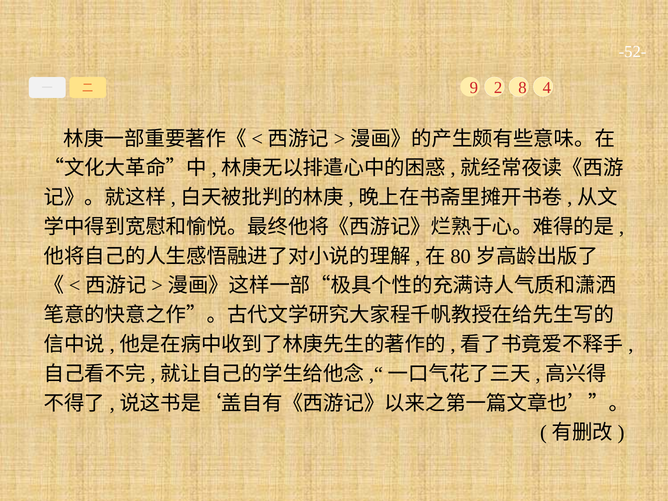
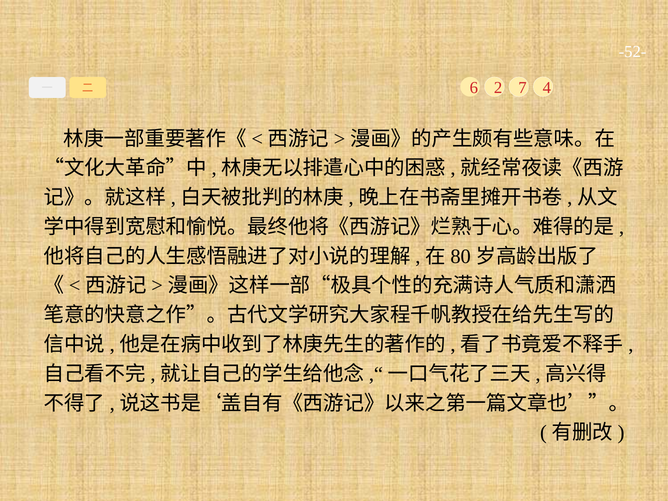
9: 9 -> 6
8: 8 -> 7
